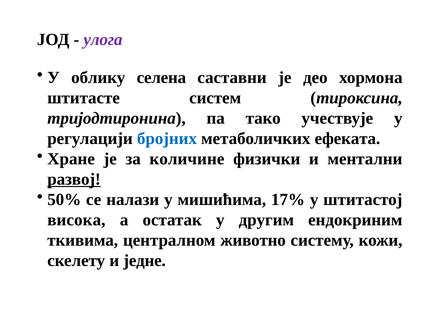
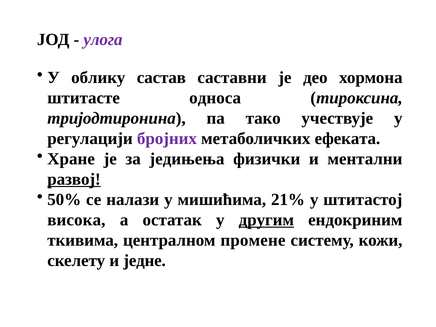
селена: селена -> састав
систем: систем -> односа
бројних colour: blue -> purple
количине: количине -> једињења
17%: 17% -> 21%
другим underline: none -> present
животно: животно -> промене
